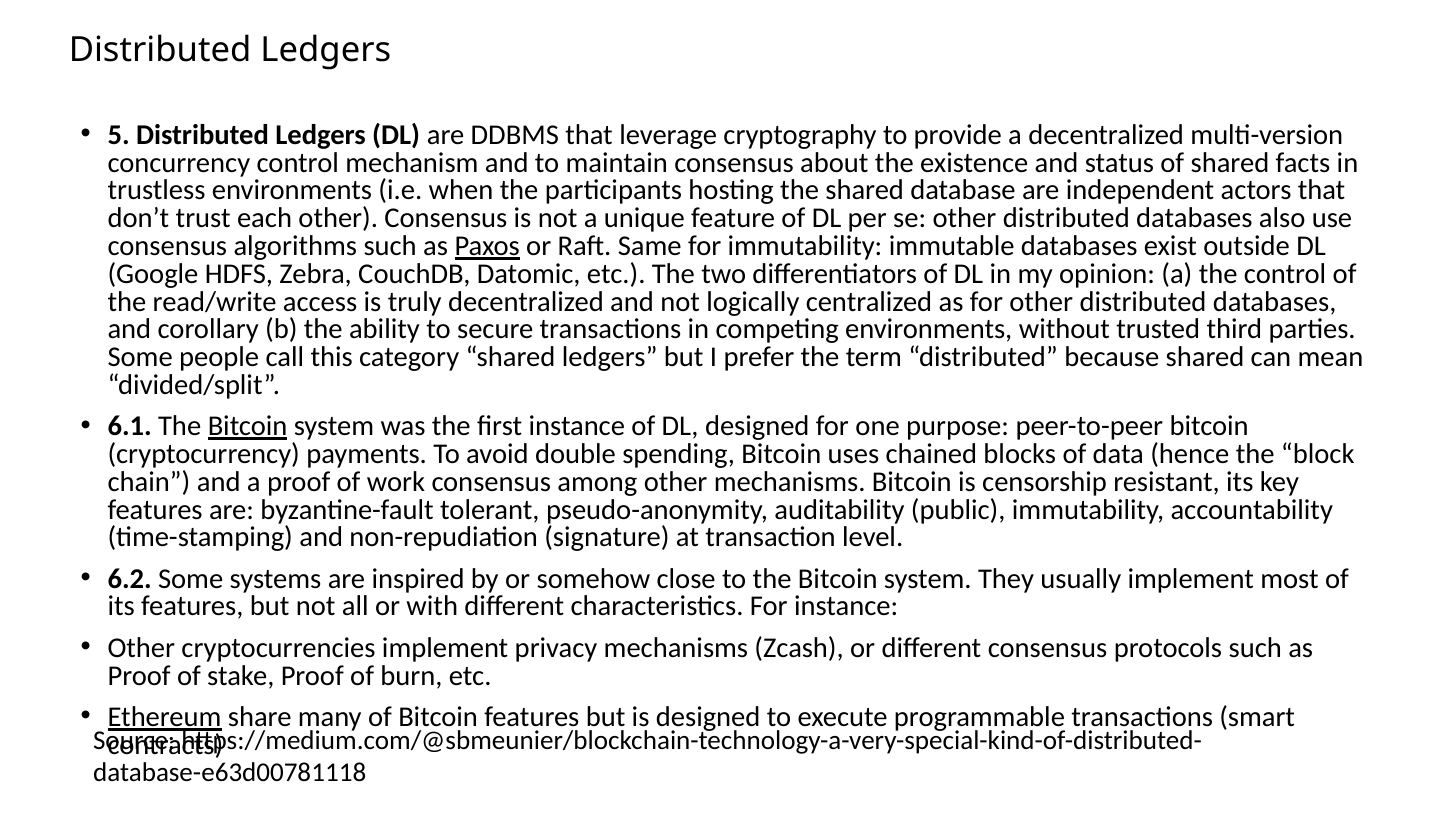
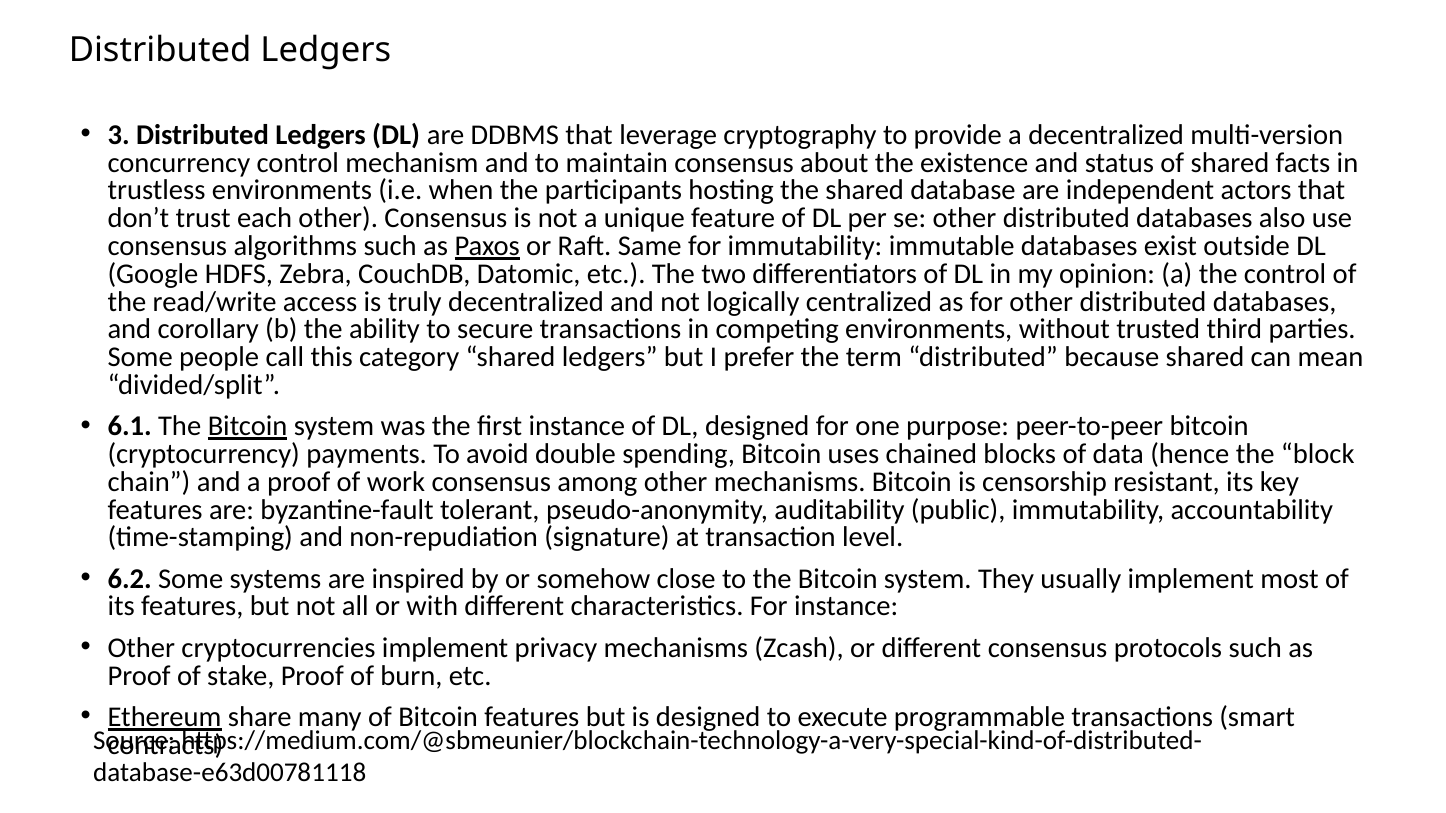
5: 5 -> 3
